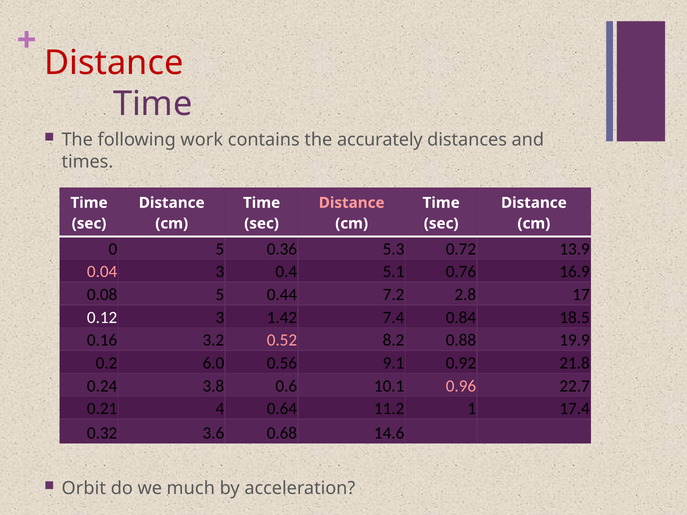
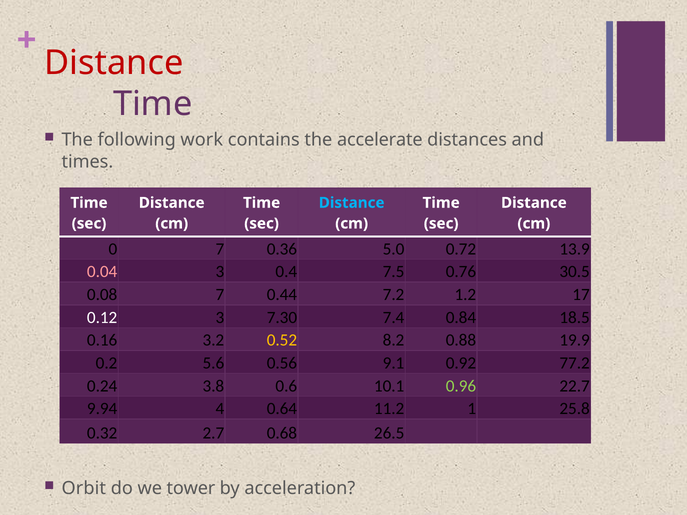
accurately: accurately -> accelerate
Distance at (352, 203) colour: pink -> light blue
0 5: 5 -> 7
5.3: 5.3 -> 5.0
5.1: 5.1 -> 7.5
16.9: 16.9 -> 30.5
0.08 5: 5 -> 7
2.8: 2.8 -> 1.2
1.42: 1.42 -> 7.30
0.52 colour: pink -> yellow
6.0: 6.0 -> 5.6
21.8: 21.8 -> 77.2
0.96 colour: pink -> light green
0.21: 0.21 -> 9.94
17.4: 17.4 -> 25.8
3.6: 3.6 -> 2.7
14.6: 14.6 -> 26.5
much: much -> tower
